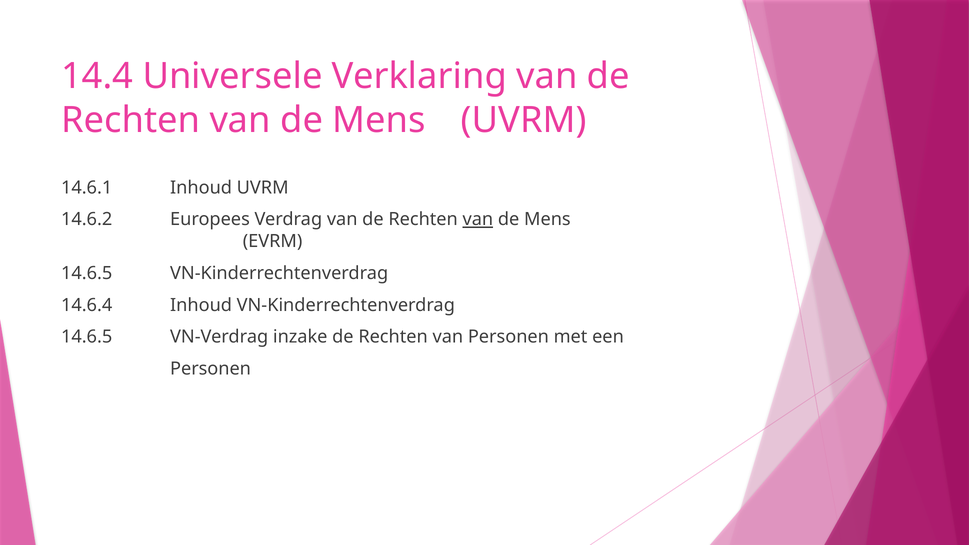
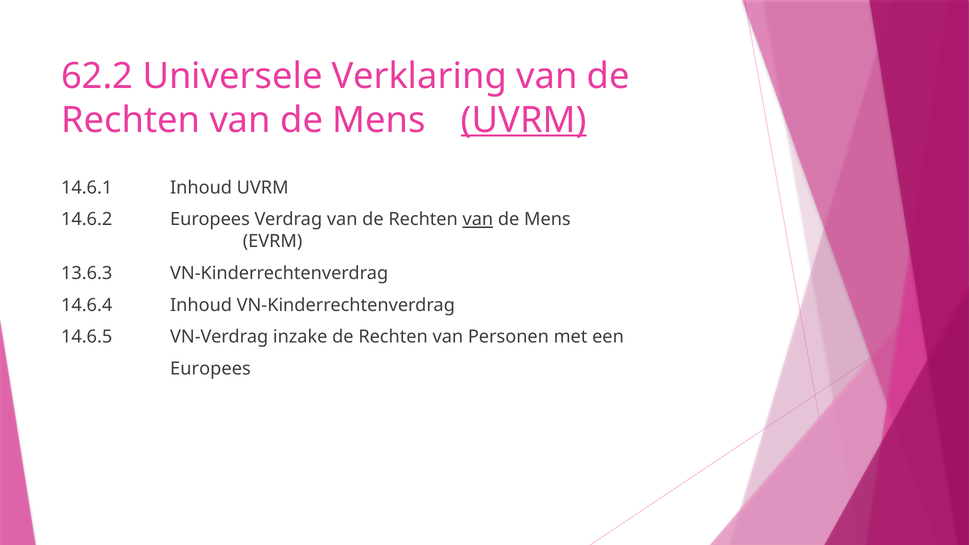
14.4: 14.4 -> 62.2
UVRM at (524, 120) underline: none -> present
14.6.5 at (87, 273): 14.6.5 -> 13.6.3
Personen at (211, 369): Personen -> Europees
